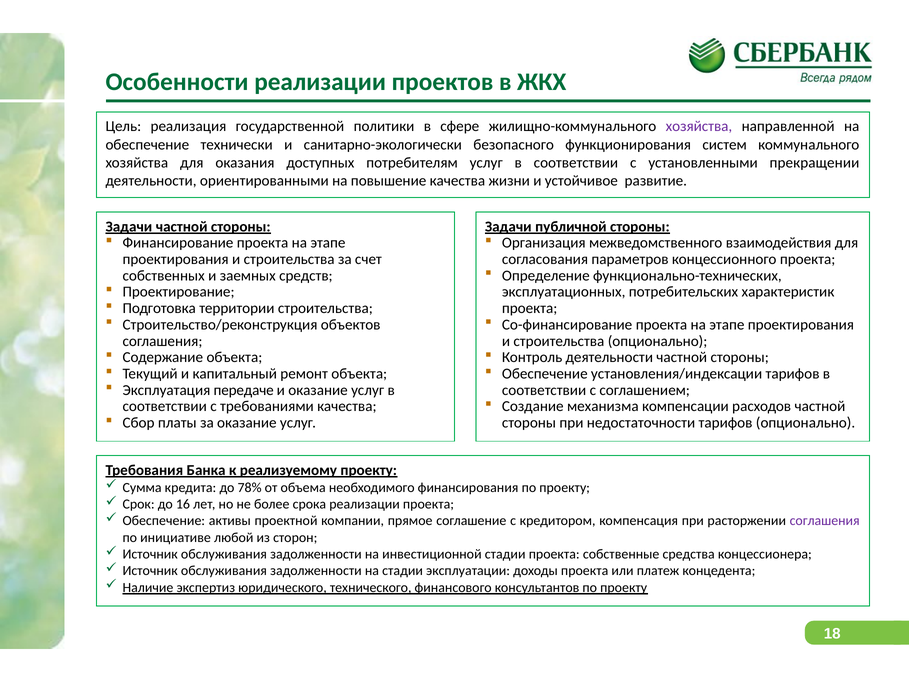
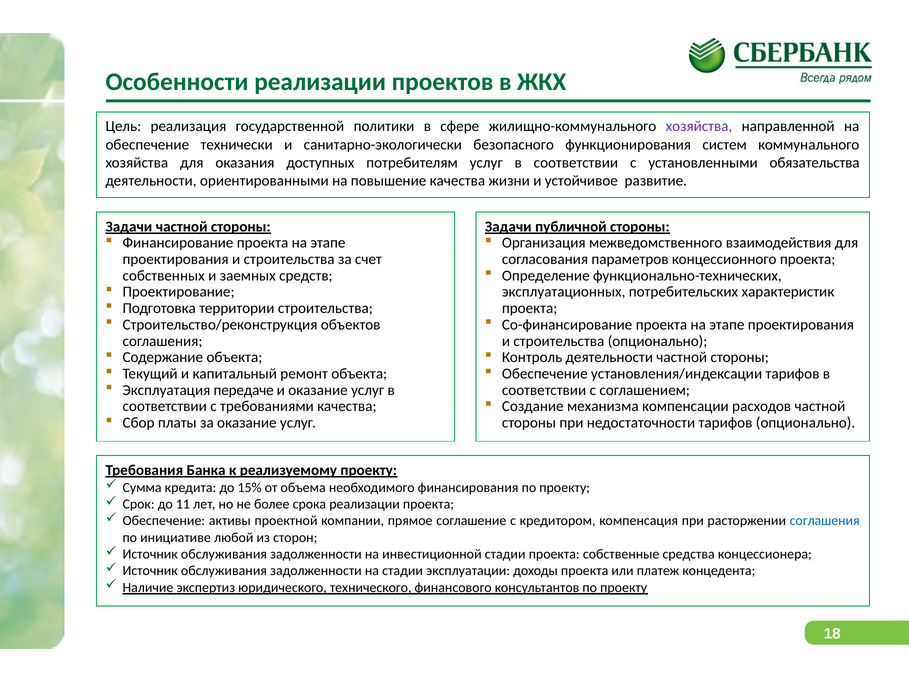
прекращении: прекращении -> обязательства
78%: 78% -> 15%
16: 16 -> 11
соглашения at (825, 521) colour: purple -> blue
